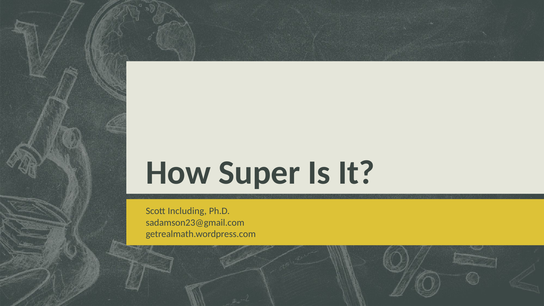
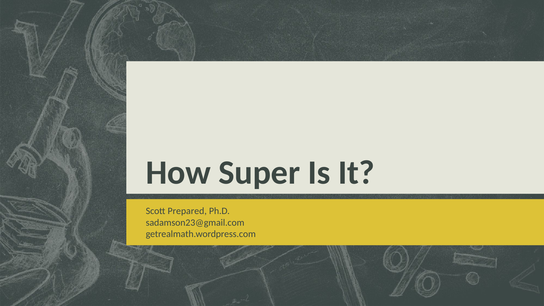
Including: Including -> Prepared
